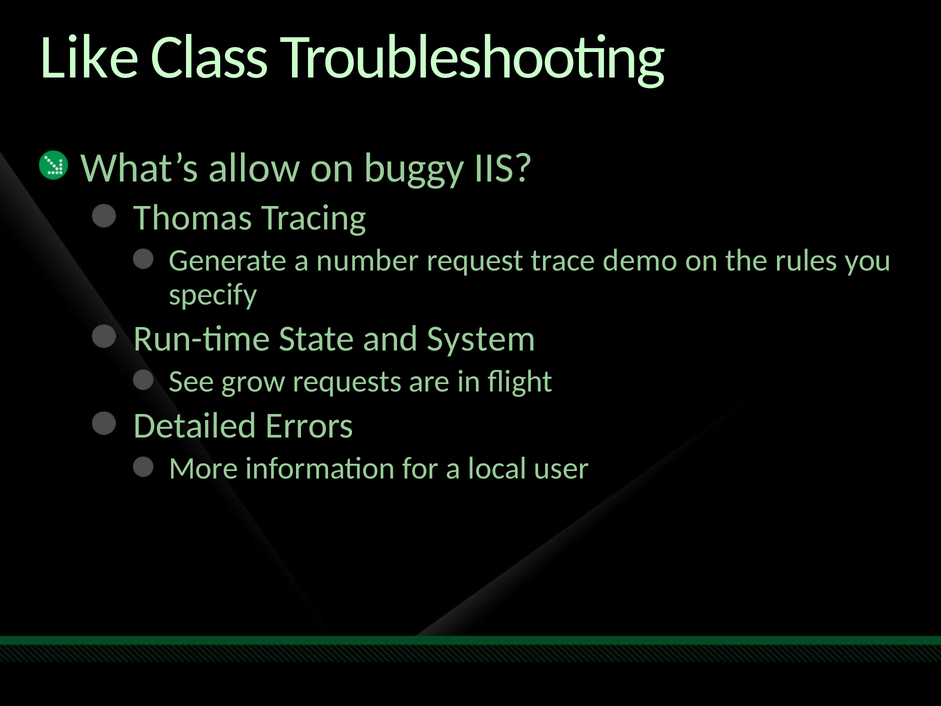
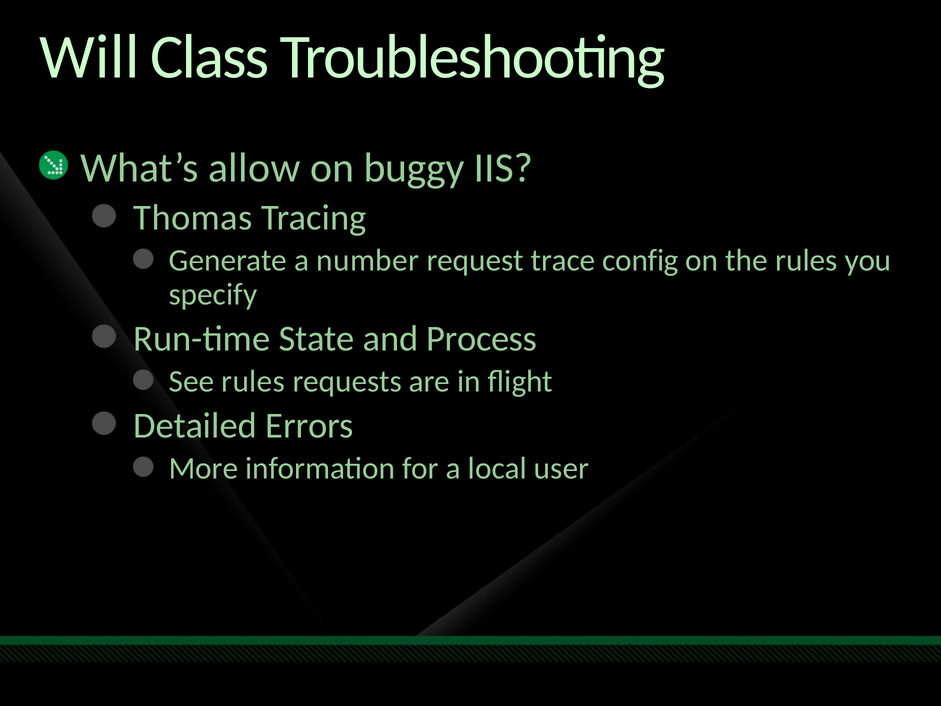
Like: Like -> Will
demo: demo -> config
System: System -> Process
See grow: grow -> rules
